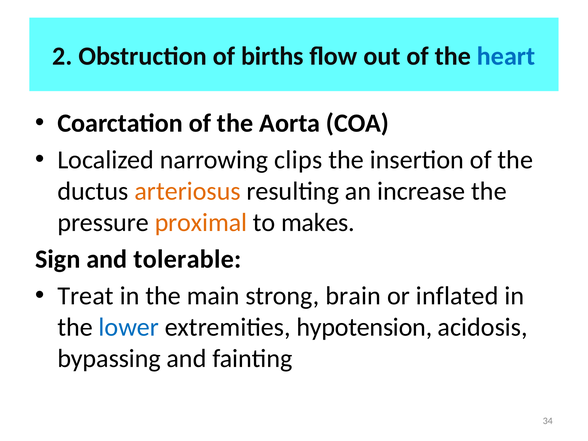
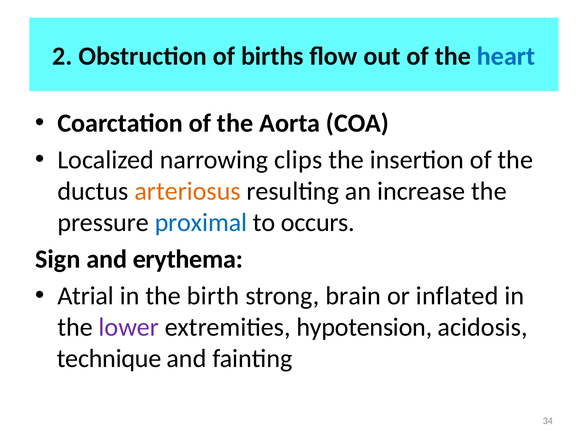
proximal colour: orange -> blue
makes: makes -> occurs
tolerable: tolerable -> erythema
Treat: Treat -> Atrial
main: main -> birth
lower colour: blue -> purple
bypassing: bypassing -> technique
